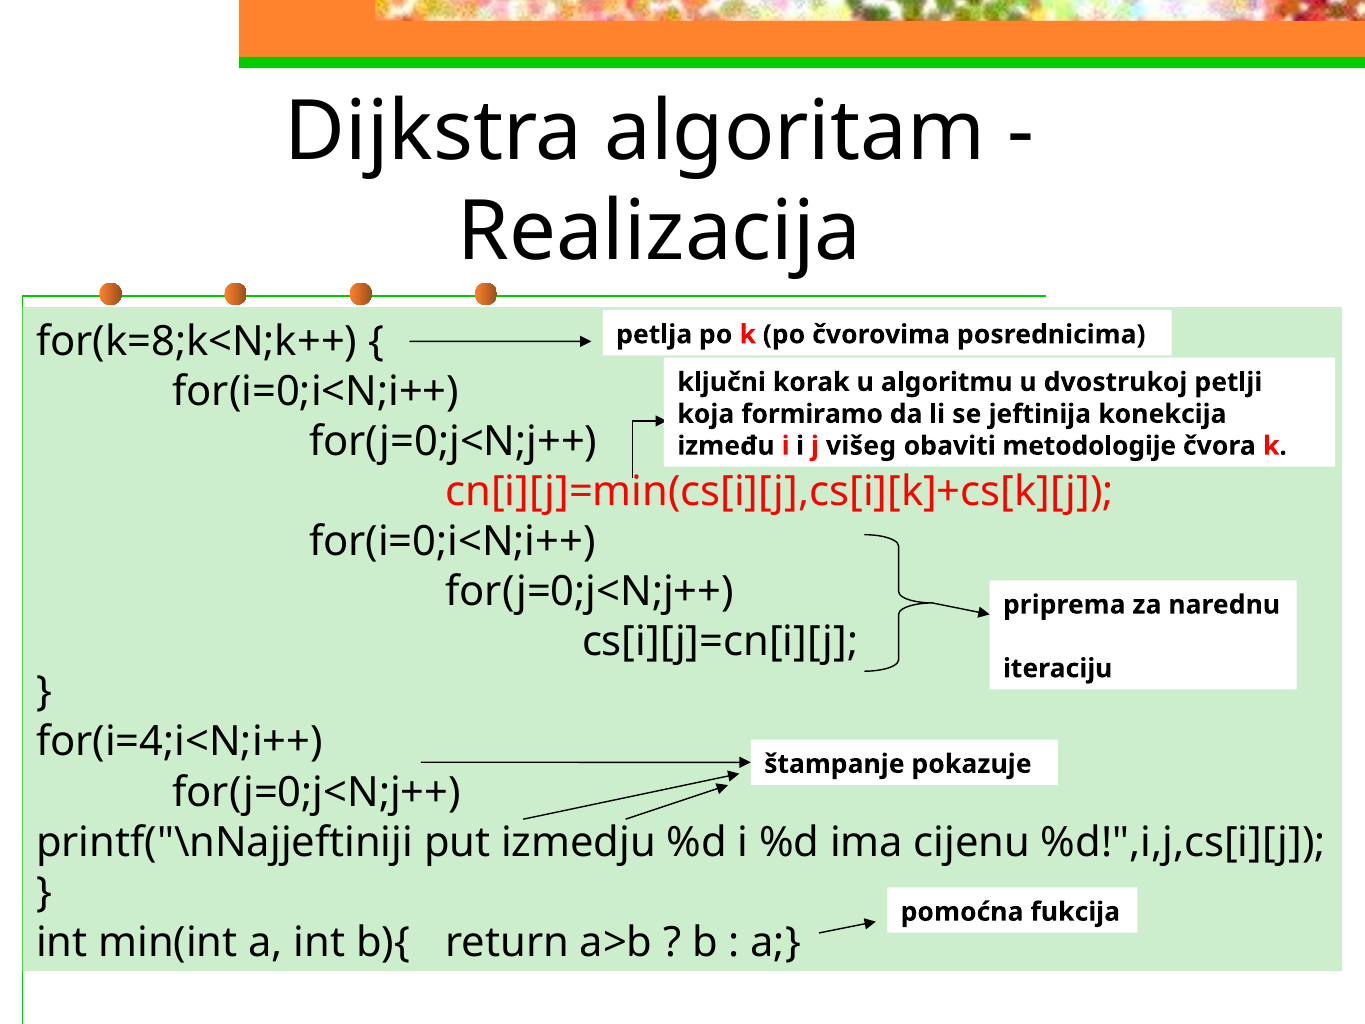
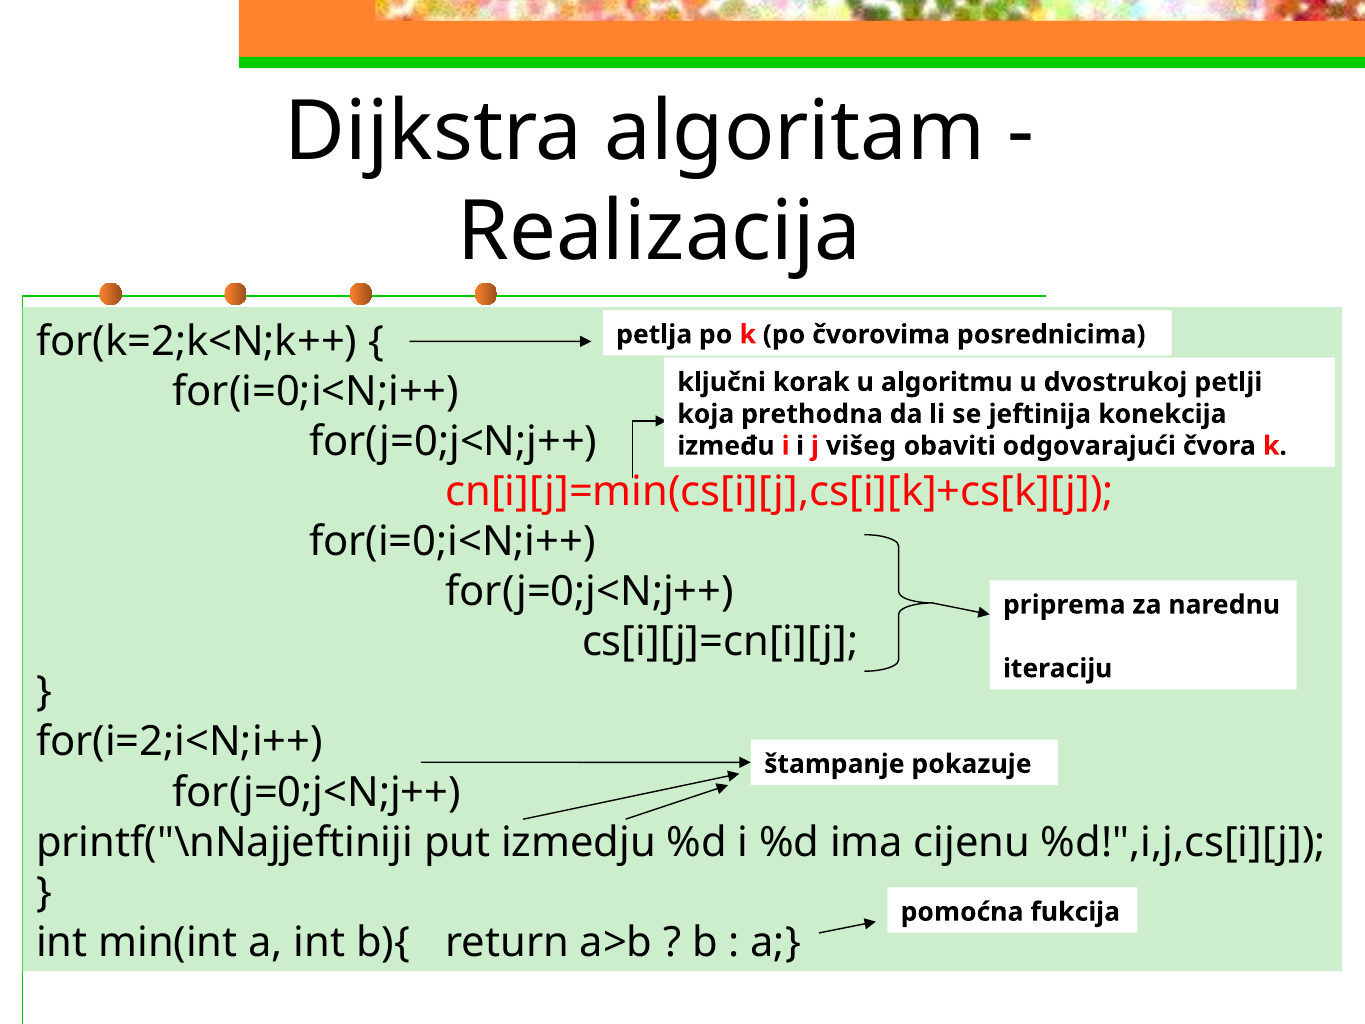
for(k=8;k<N;k++: for(k=8;k<N;k++ -> for(k=2;k<N;k++
formiramo: formiramo -> prethodna
metodologije: metodologije -> odgovarajući
for(i=4;i<N;i++: for(i=4;i<N;i++ -> for(i=2;i<N;i++
